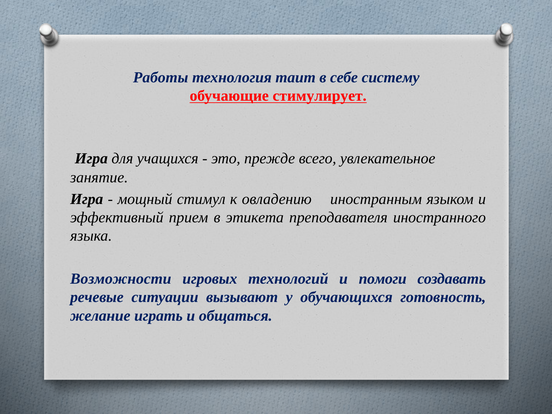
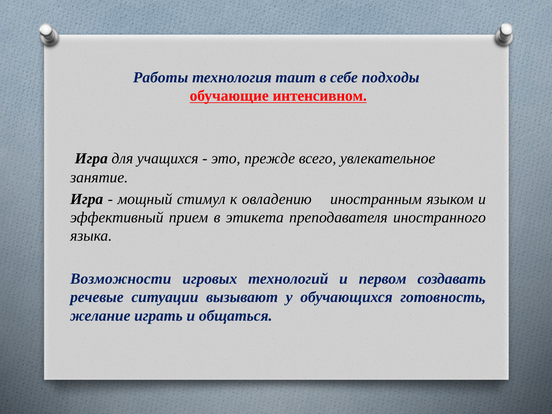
систему: систему -> подходы
стимулирует: стимулирует -> интенсивном
помоги: помоги -> первом
